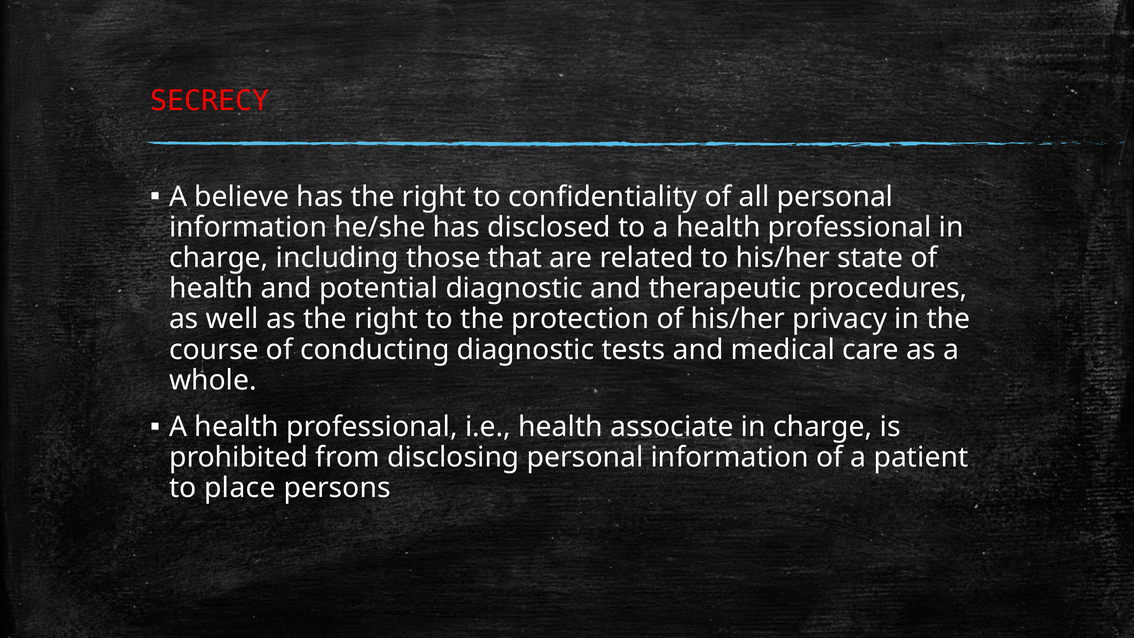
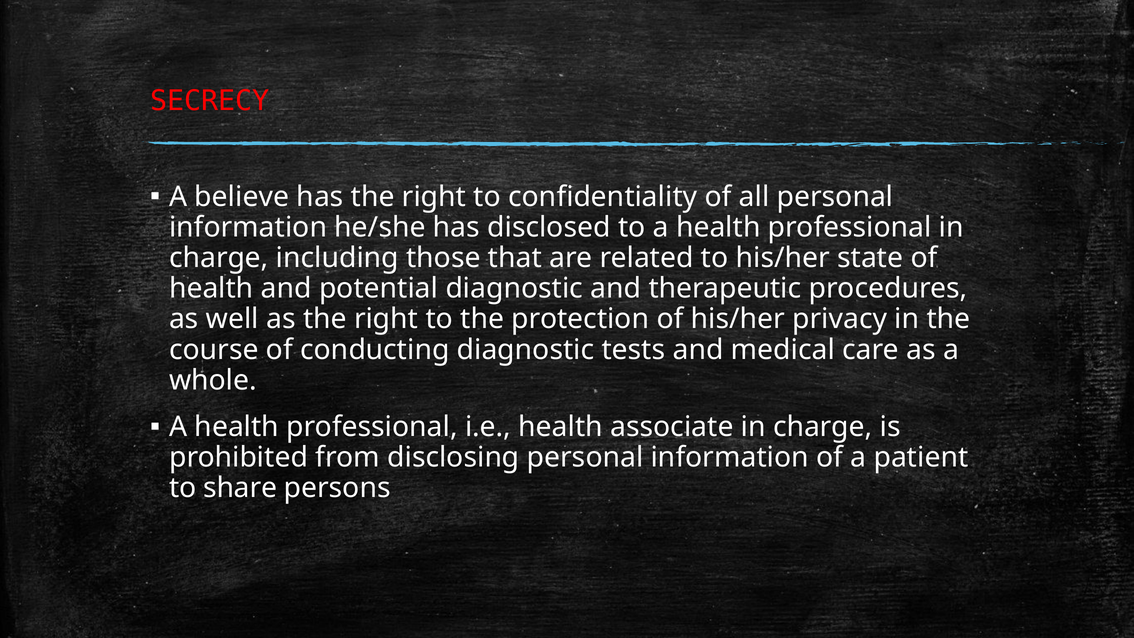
place: place -> share
